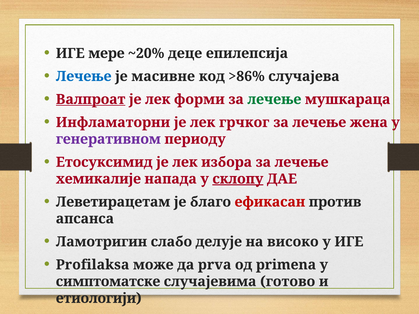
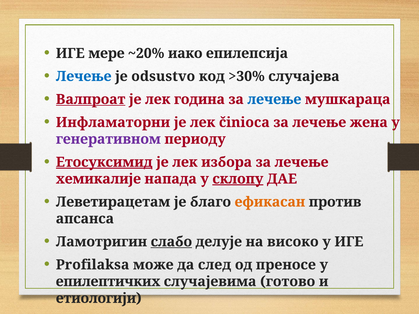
деце: деце -> иако
масивне: масивне -> odsustvo
>86%: >86% -> >30%
форми: форми -> година
лечење at (274, 99) colour: green -> blue
грчког: грчког -> činioca
Етосуксимид underline: none -> present
ефикасан colour: red -> orange
слабо underline: none -> present
prva: prva -> след
primena: primena -> преносе
симптоматске: симптоматске -> епилептичких
